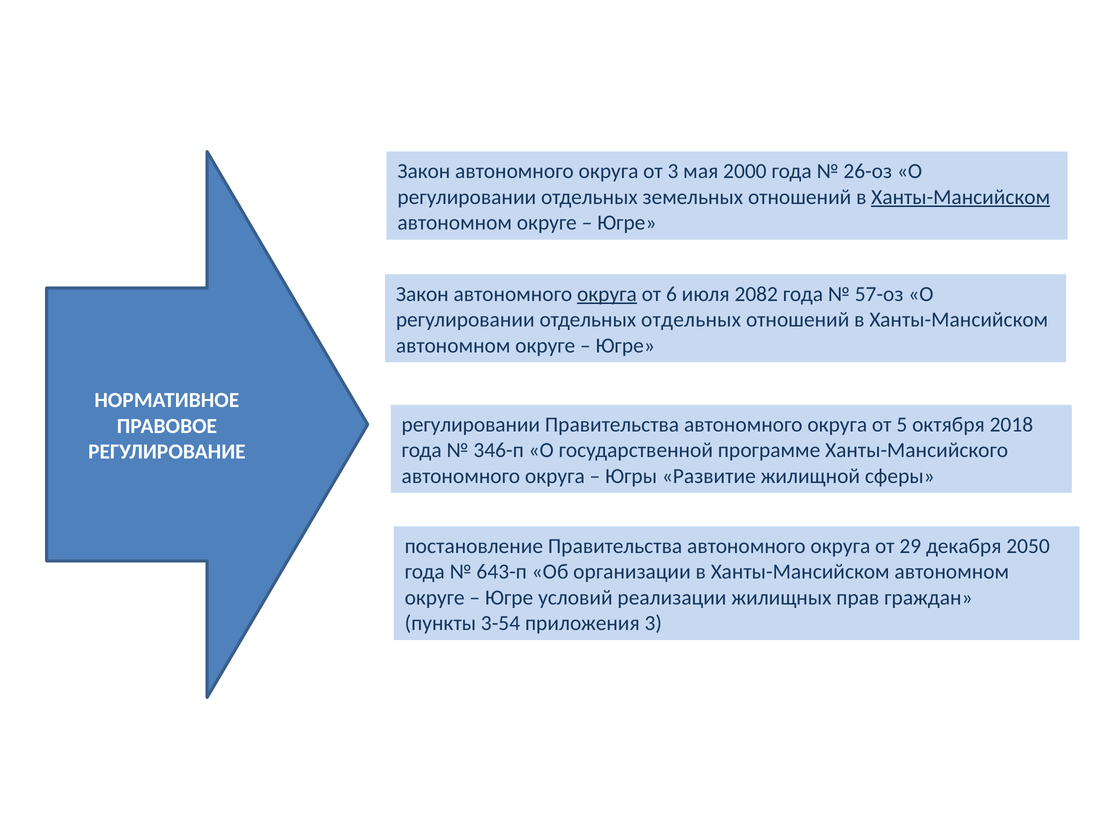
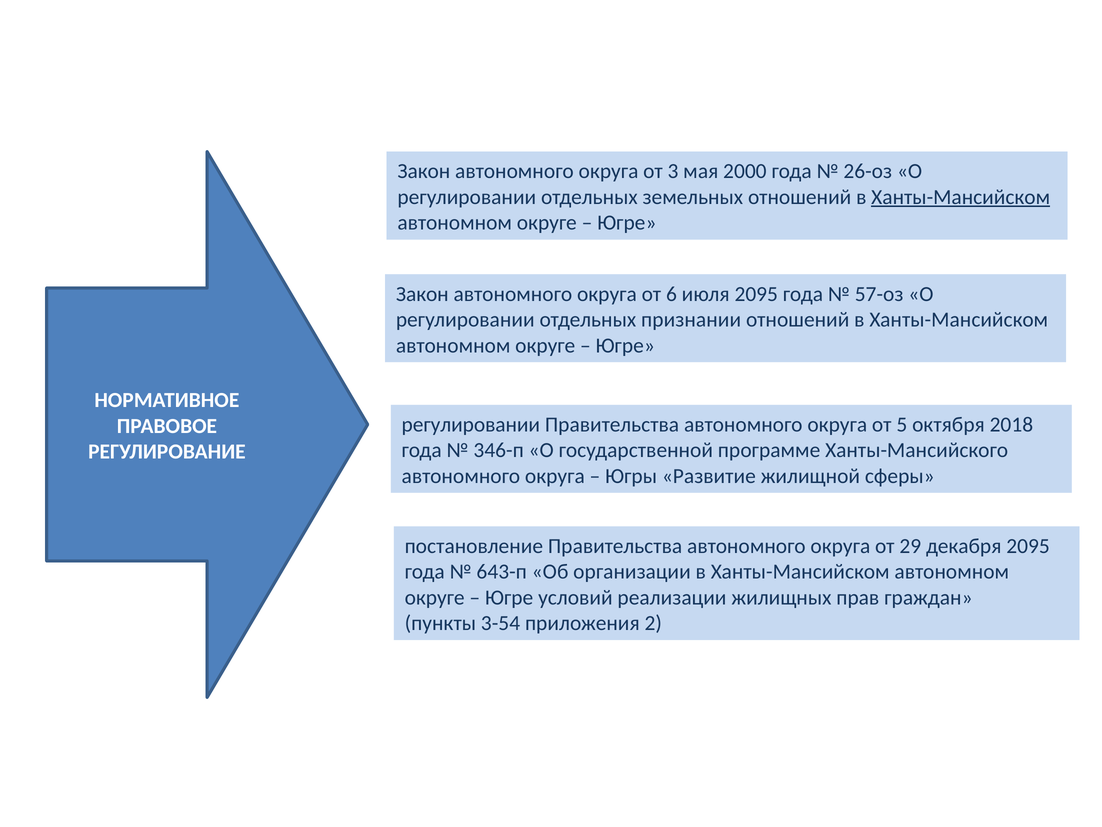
округа at (607, 294) underline: present -> none
июля 2082: 2082 -> 2095
отдельных отдельных: отдельных -> признании
декабря 2050: 2050 -> 2095
приложения 3: 3 -> 2
